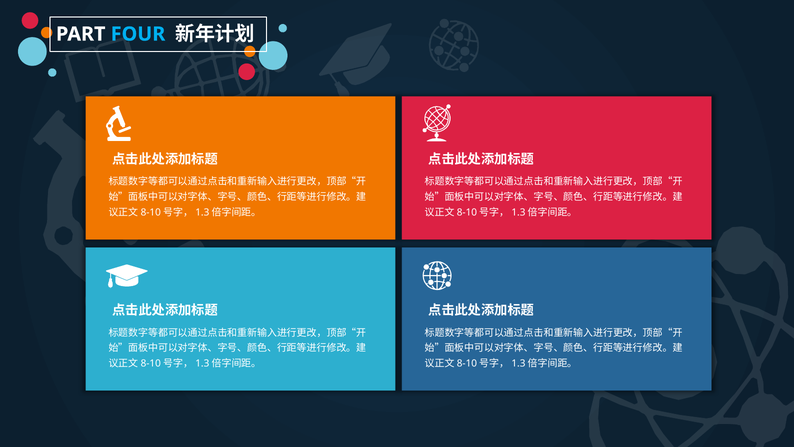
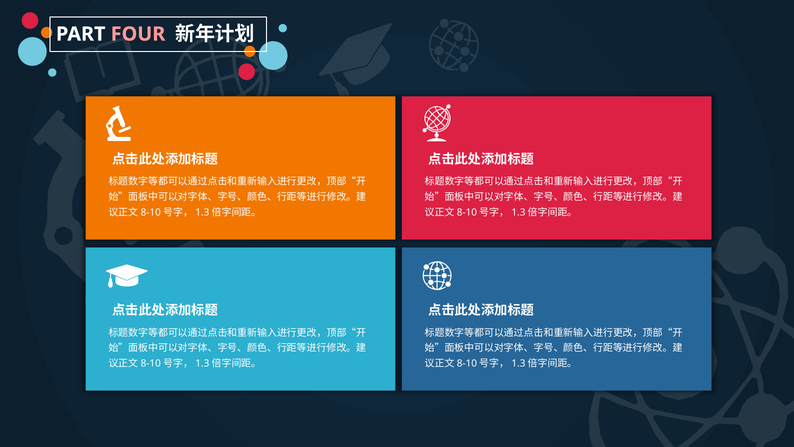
FOUR colour: light blue -> pink
